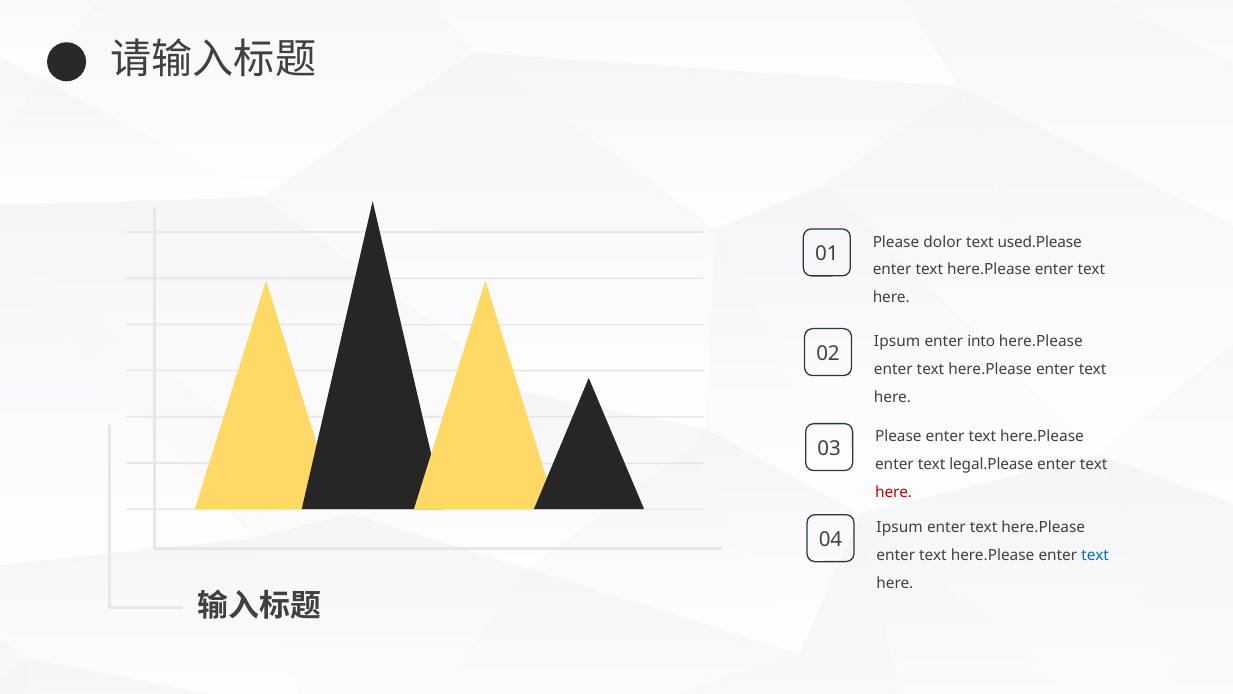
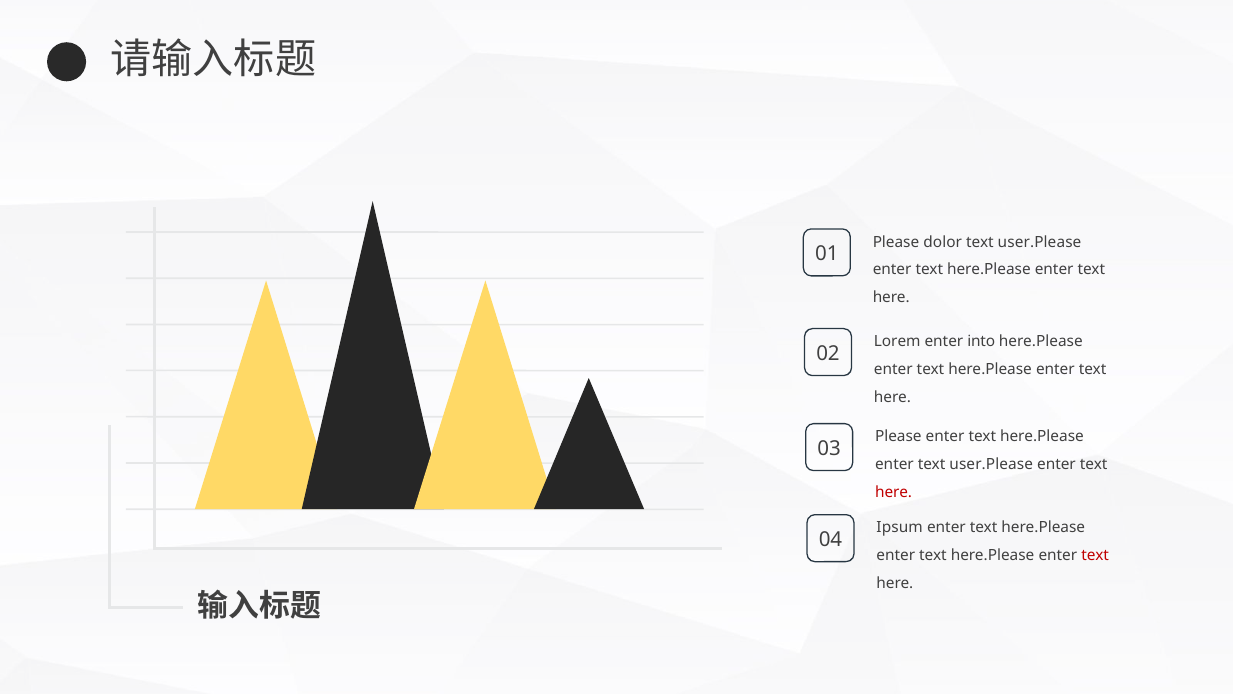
used.Please at (1040, 242): used.Please -> user.Please
Ipsum at (897, 342): Ipsum -> Lorem
enter text legal.Please: legal.Please -> user.Please
text at (1095, 555) colour: blue -> red
